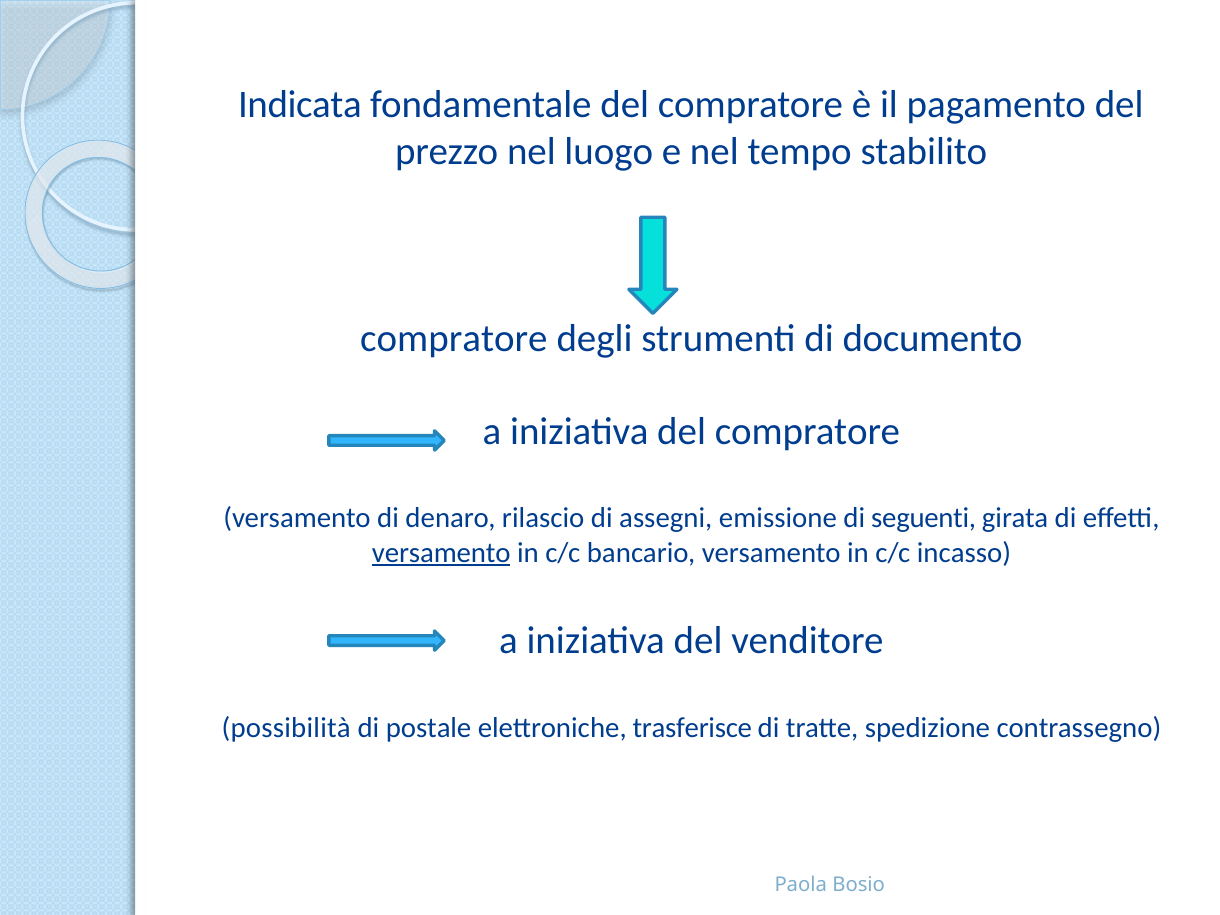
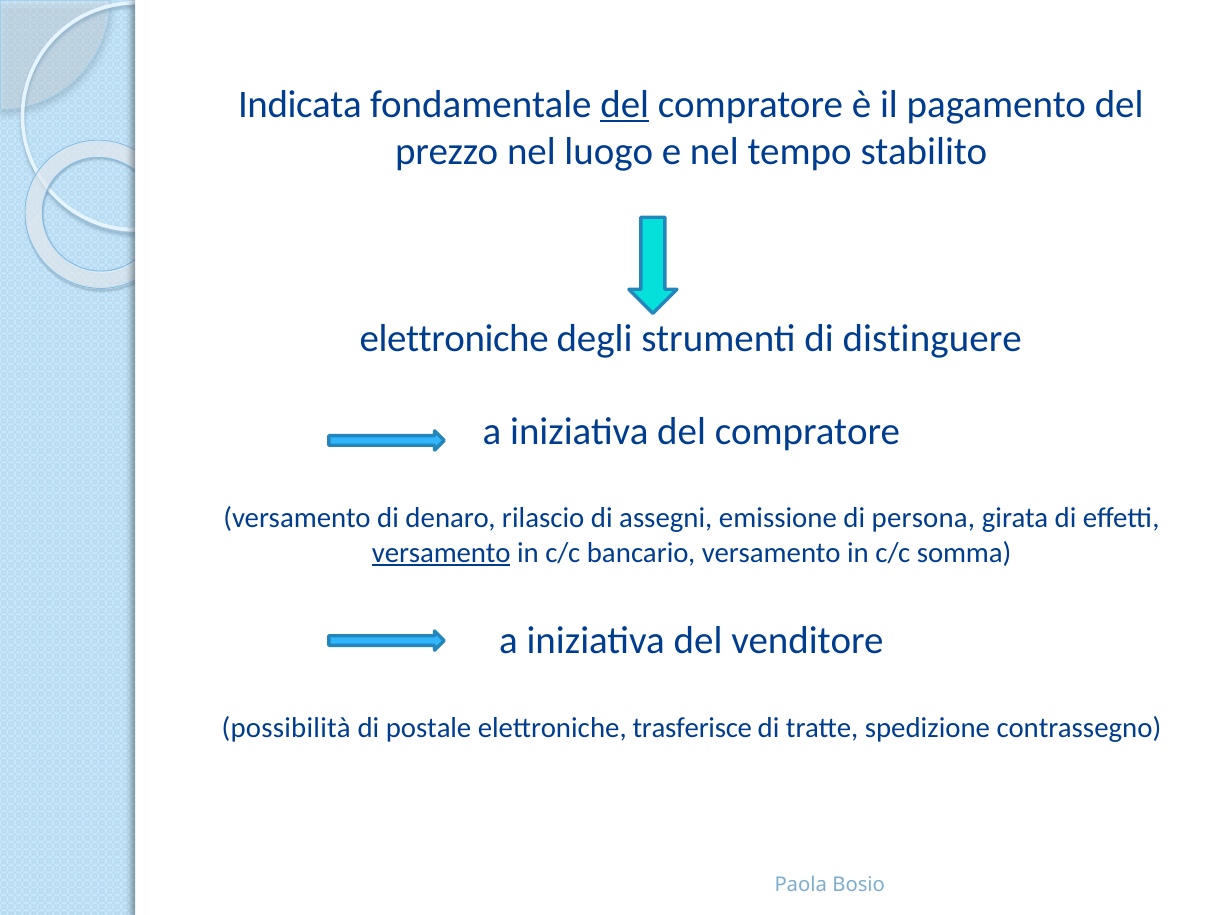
del at (625, 105) underline: none -> present
compratore at (454, 338): compratore -> elettroniche
documento: documento -> distinguere
seguenti: seguenti -> persona
incasso: incasso -> somma
